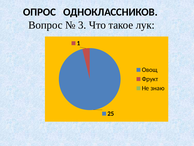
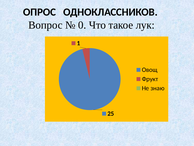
3: 3 -> 0
